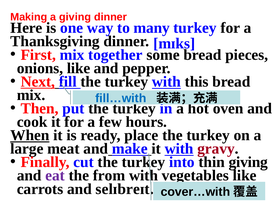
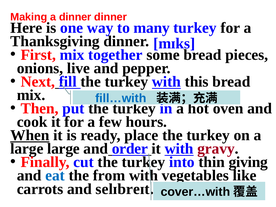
a giving: giving -> dinner
onions like: like -> live
Next underline: present -> none
large meat: meat -> large
make: make -> order
eat colour: purple -> blue
